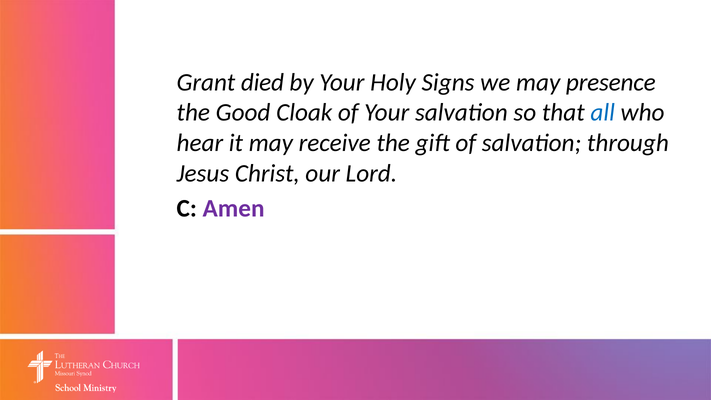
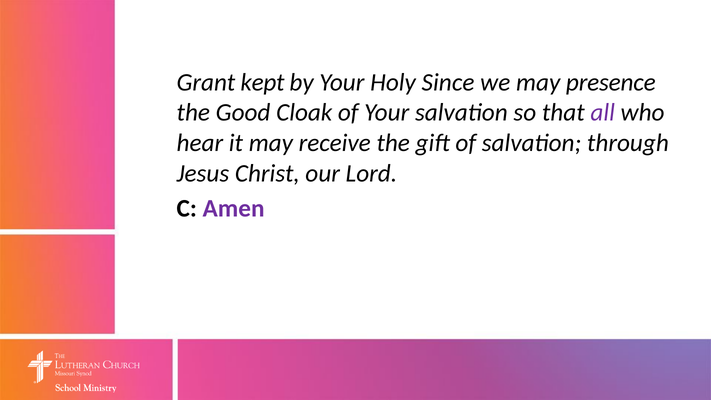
died: died -> kept
Signs: Signs -> Since
all colour: blue -> purple
